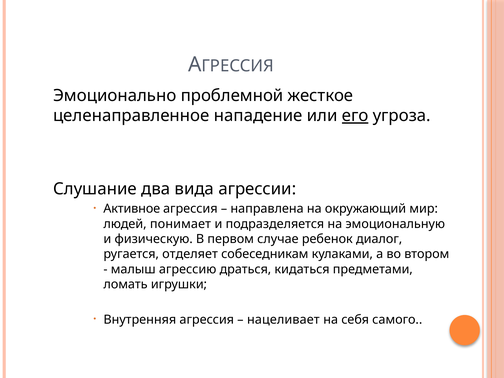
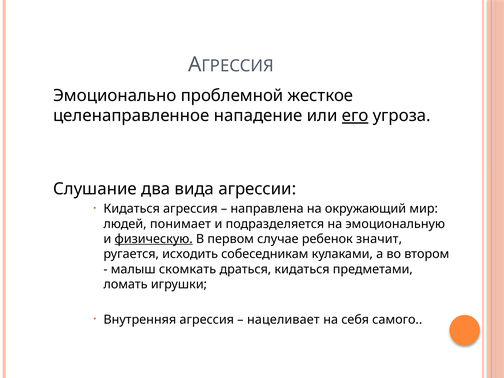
Активное at (132, 209): Активное -> Кидаться
физическую underline: none -> present
диалог: диалог -> значит
отделяет: отделяет -> исходить
агрессию: агрессию -> скомкать
